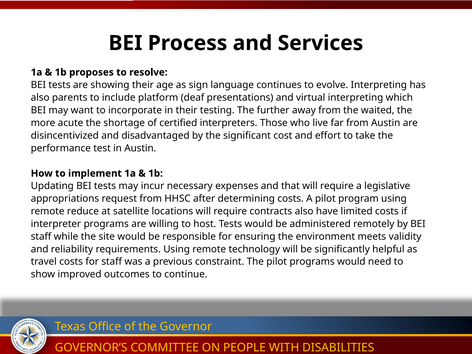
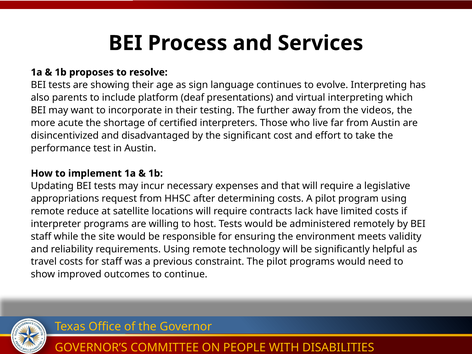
waited: waited -> videos
contracts also: also -> lack
